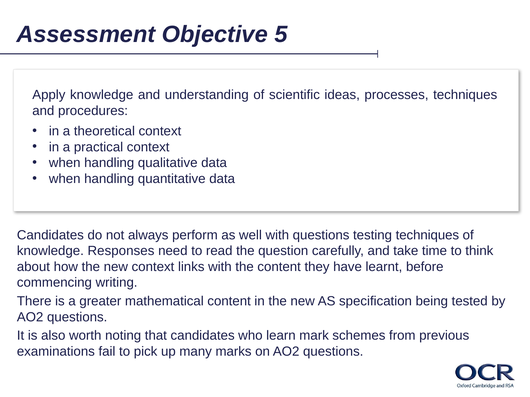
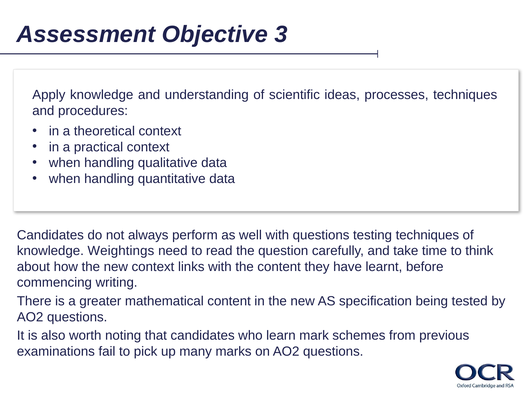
5: 5 -> 3
Responses: Responses -> Weightings
